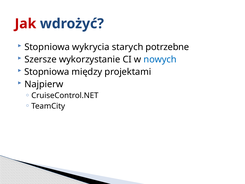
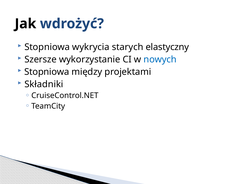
Jak colour: red -> black
potrzebne: potrzebne -> elastyczny
Najpierw: Najpierw -> Składniki
